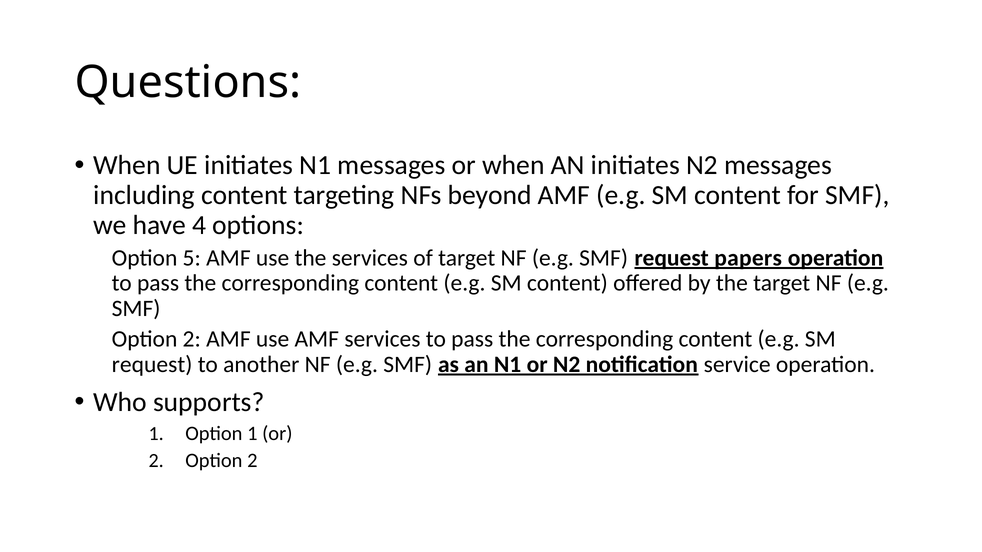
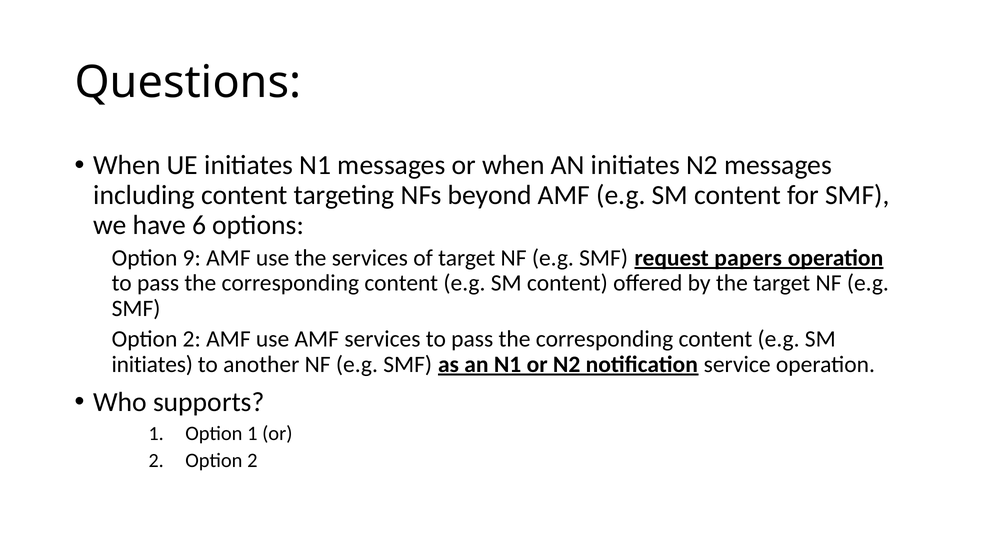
4: 4 -> 6
5: 5 -> 9
request at (152, 365): request -> initiates
